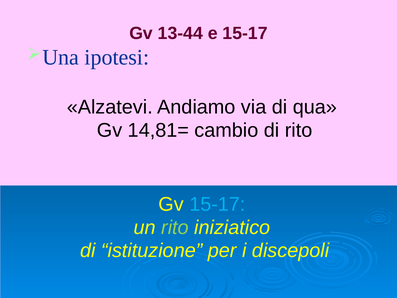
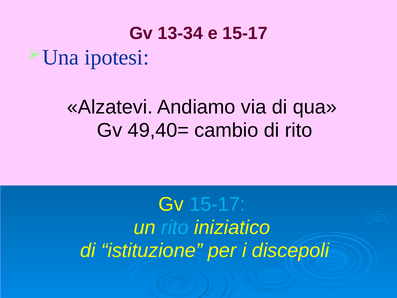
13-44: 13-44 -> 13-34
14,81=: 14,81= -> 49,40=
rito at (175, 227) colour: light green -> light blue
